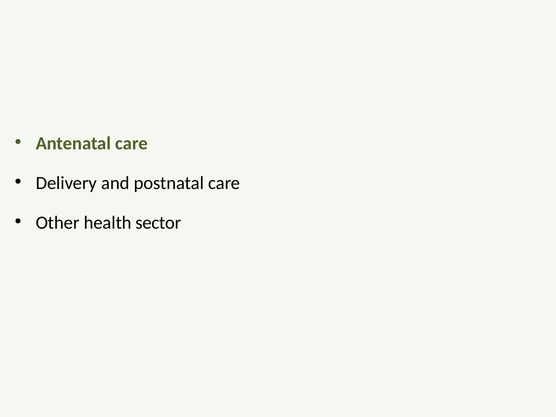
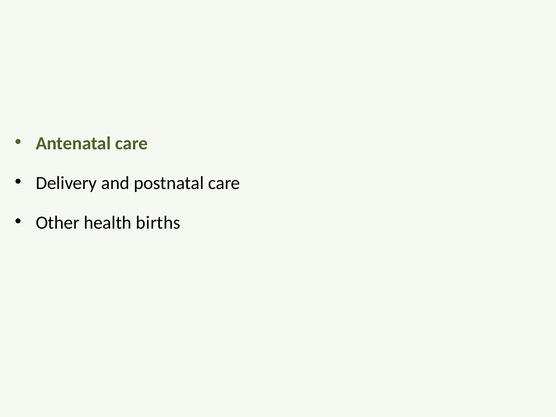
sector: sector -> births
